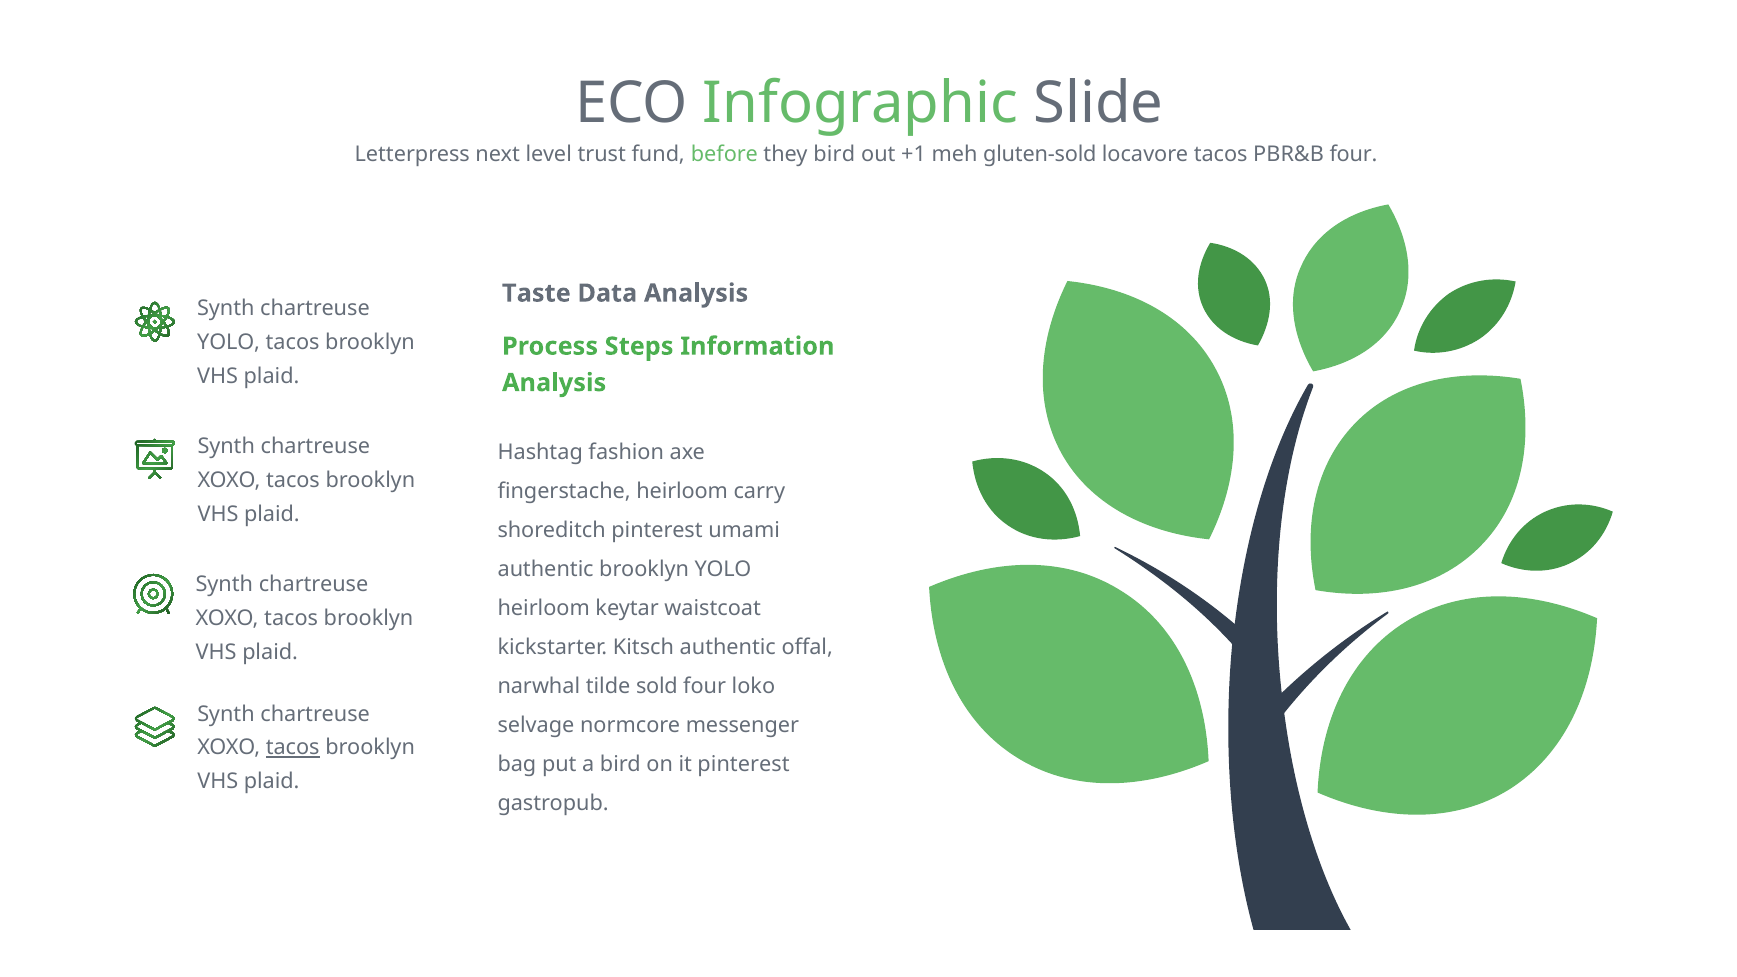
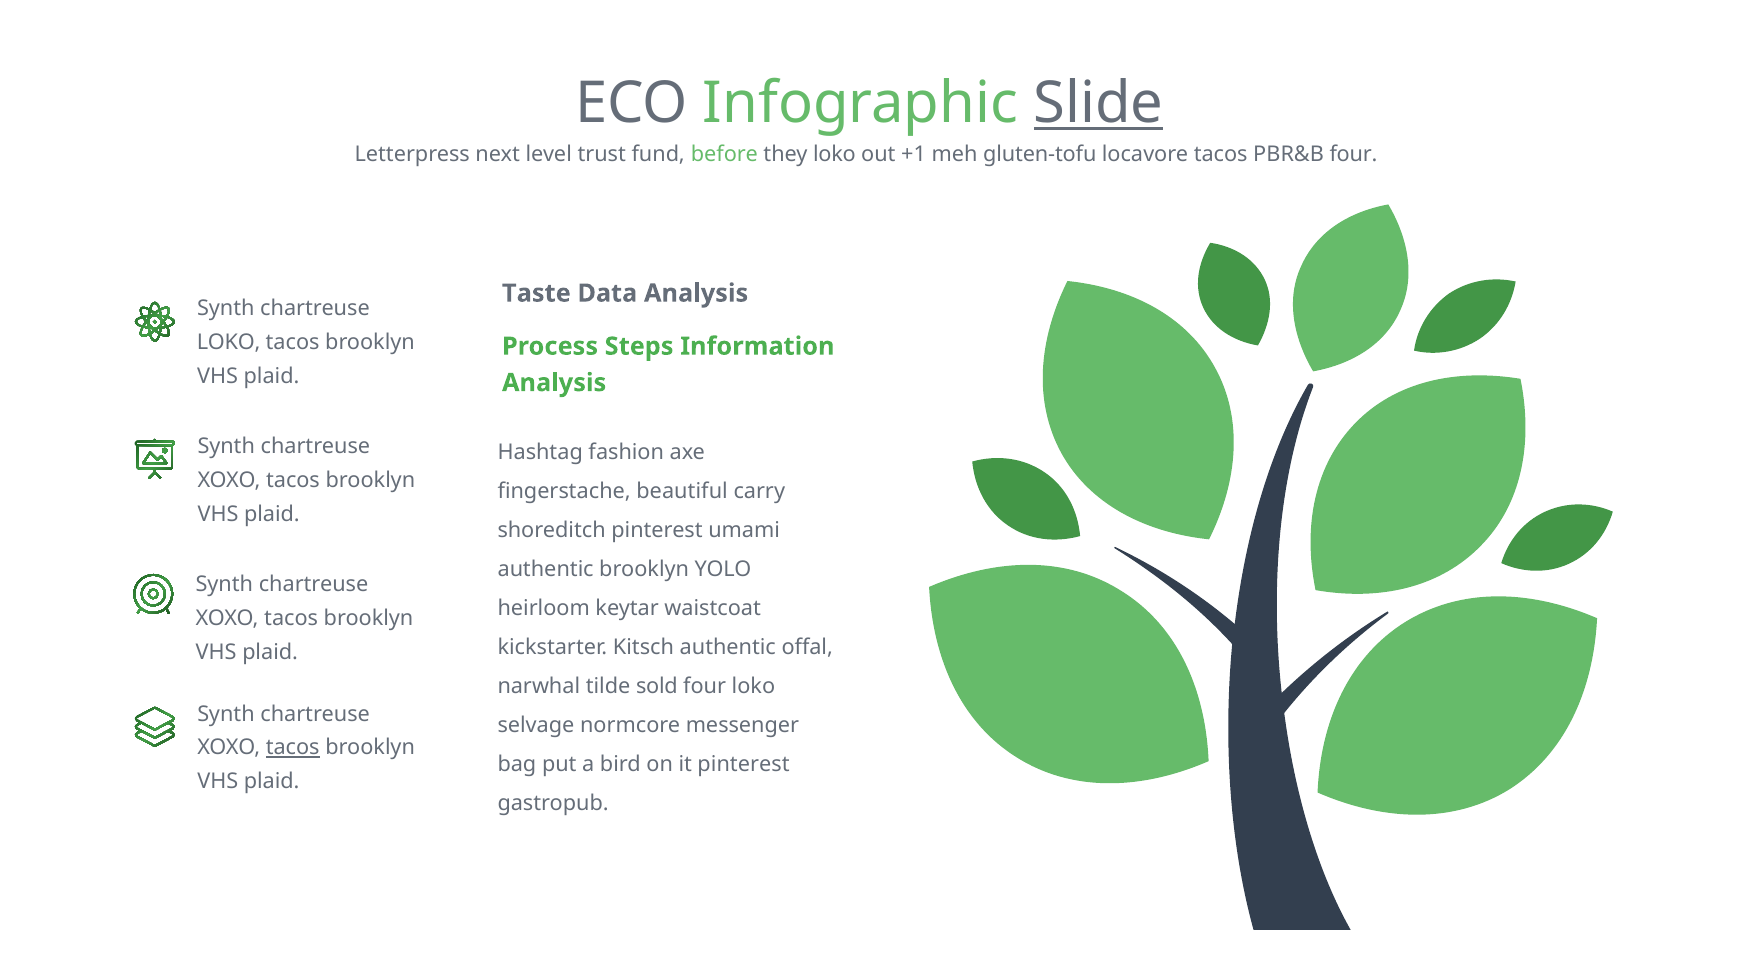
Slide underline: none -> present
they bird: bird -> loko
gluten-sold: gluten-sold -> gluten-tofu
YOLO at (229, 342): YOLO -> LOKO
fingerstache heirloom: heirloom -> beautiful
